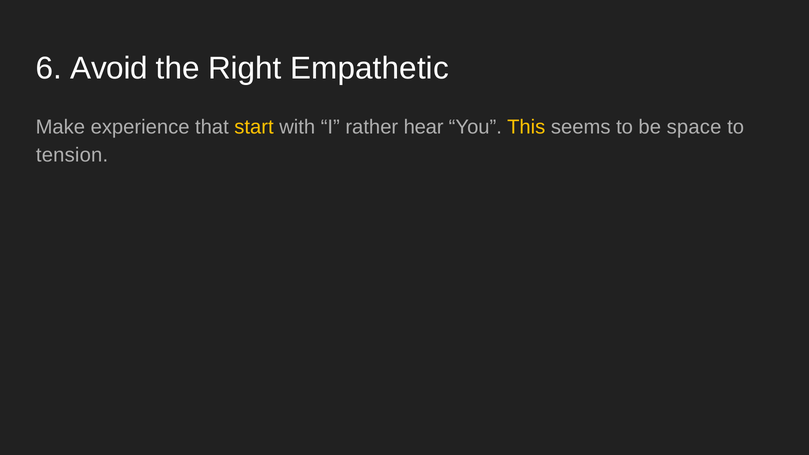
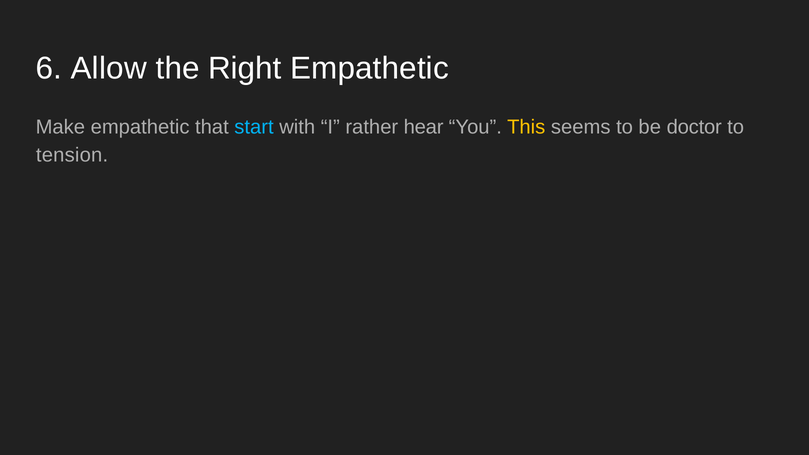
Avoid: Avoid -> Allow
Make experience: experience -> empathetic
start colour: yellow -> light blue
space: space -> doctor
